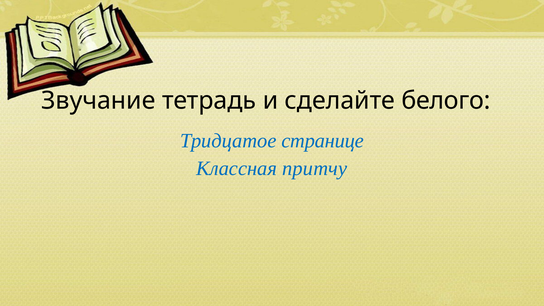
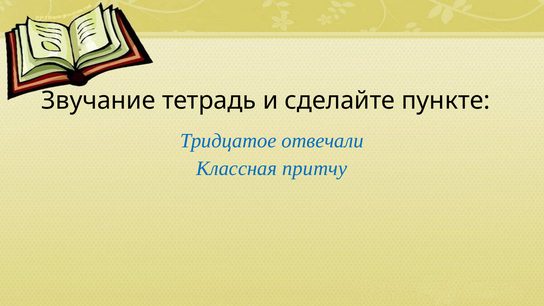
белого: белого -> пункте
странице: странице -> отвечали
